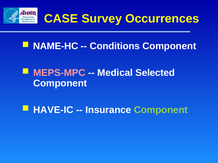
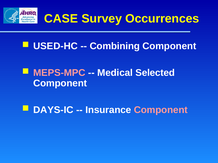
NAME-HC: NAME-HC -> USED-HC
Conditions: Conditions -> Combining
HAVE-IC: HAVE-IC -> DAYS-IC
Component at (161, 110) colour: light green -> pink
